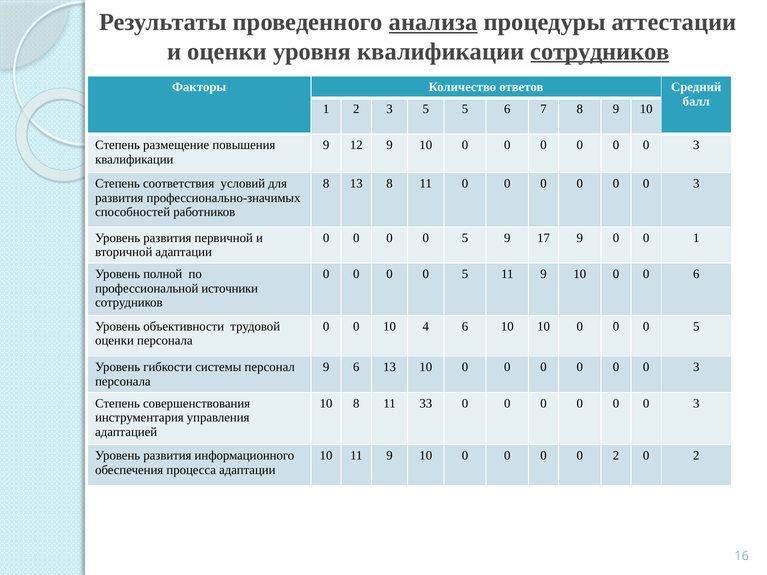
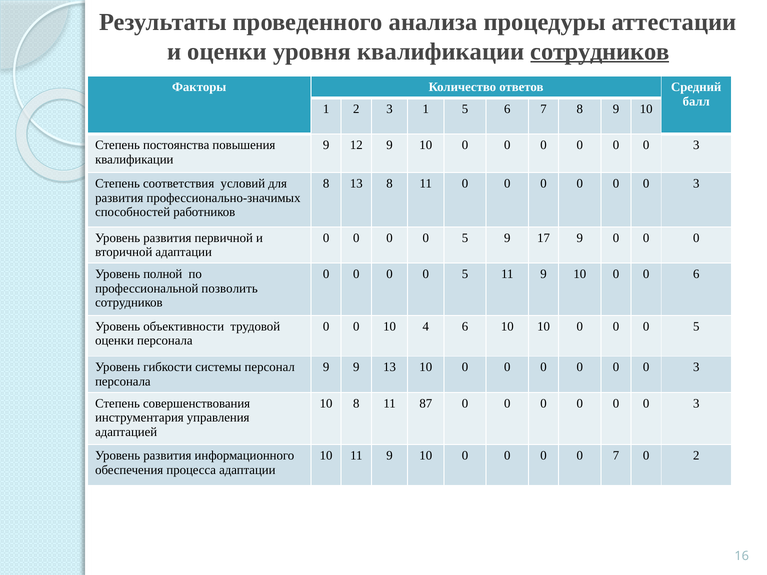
анализа underline: present -> none
3 5: 5 -> 1
размещение: размещение -> постоянства
9 0 0 1: 1 -> 0
источники: источники -> позволить
9 6: 6 -> 9
33: 33 -> 87
0 0 2: 2 -> 7
